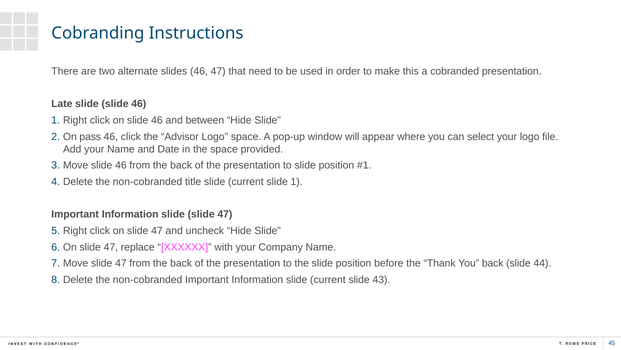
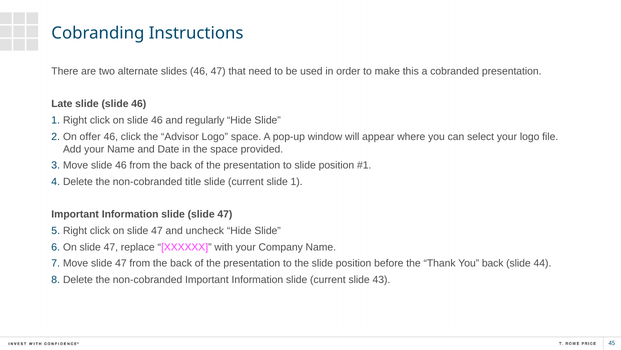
between: between -> regularly
pass: pass -> offer
